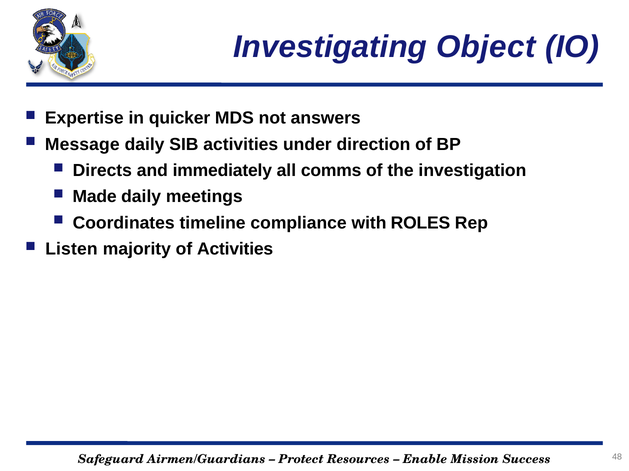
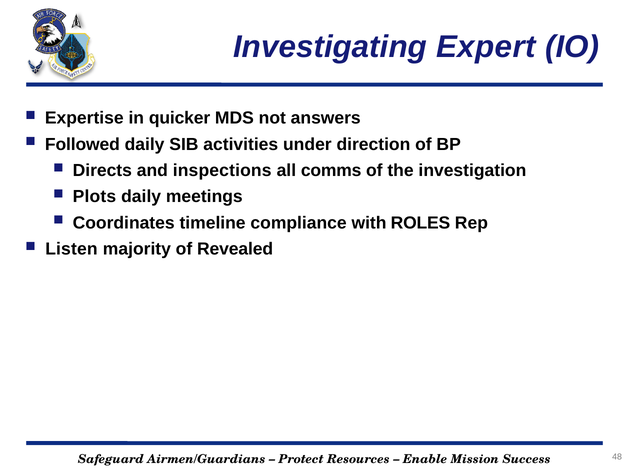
Object: Object -> Expert
Message: Message -> Followed
immediately: immediately -> inspections
Made: Made -> Plots
of Activities: Activities -> Revealed
